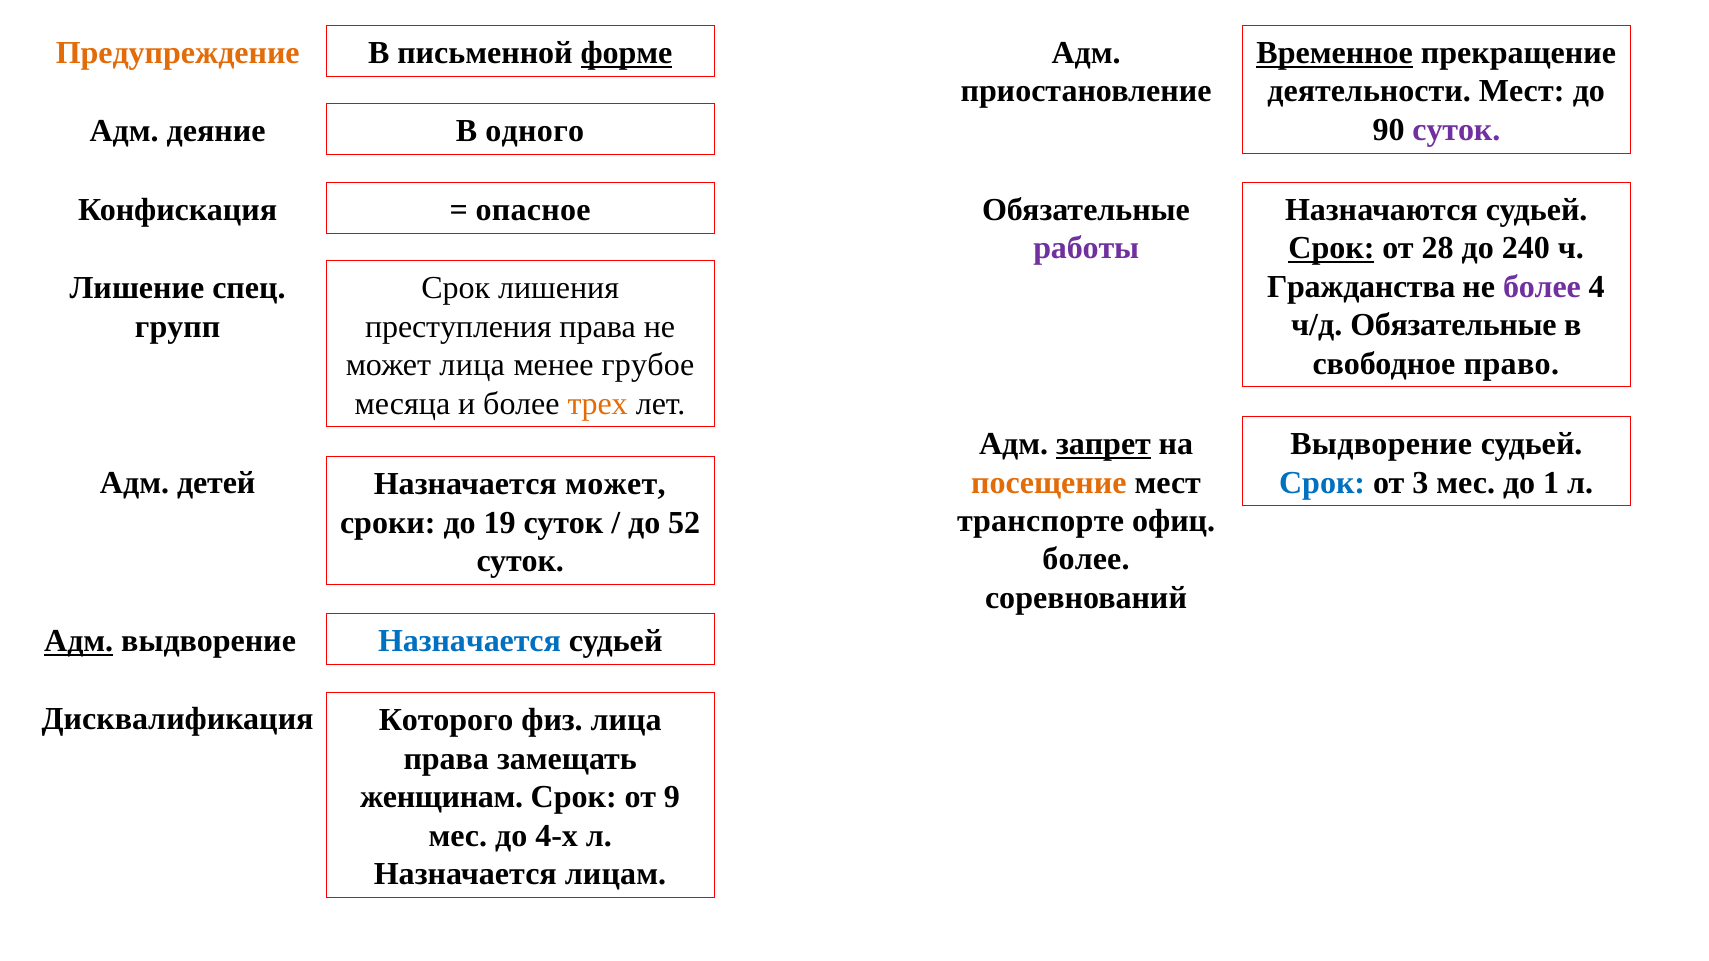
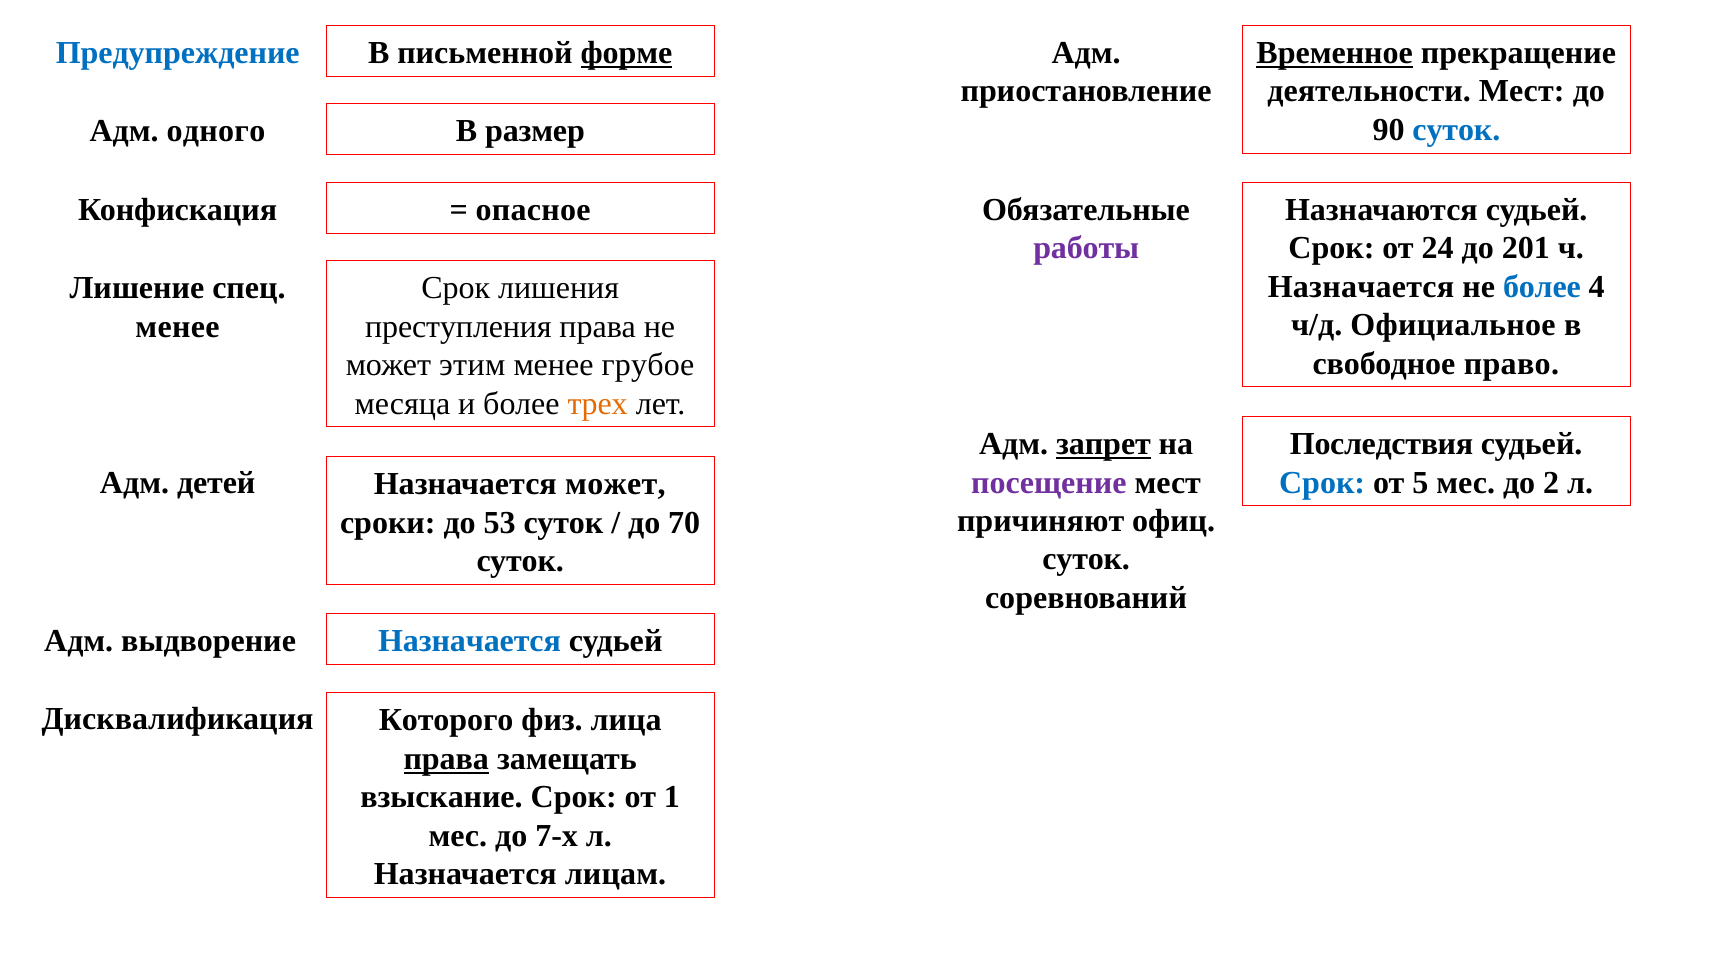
Предупреждение colour: orange -> blue
суток at (1456, 130) colour: purple -> blue
деяние: деяние -> одного
одного: одного -> размер
Срок at (1331, 248) underline: present -> none
28: 28 -> 24
240: 240 -> 201
Гражданства at (1361, 287): Гражданства -> Назначается
более at (1542, 287) colour: purple -> blue
ч/д Обязательные: Обязательные -> Официальное
групп at (178, 327): групп -> менее
может лица: лица -> этим
Выдворение at (1381, 444): Выдворение -> Последствия
посещение colour: orange -> purple
3: 3 -> 5
1: 1 -> 2
транспорте: транспорте -> причиняют
19: 19 -> 53
52: 52 -> 70
более at (1086, 559): более -> суток
Адм at (79, 641) underline: present -> none
права at (446, 759) underline: none -> present
женщинам: женщинам -> взыскание
9: 9 -> 1
4-х: 4-х -> 7-х
